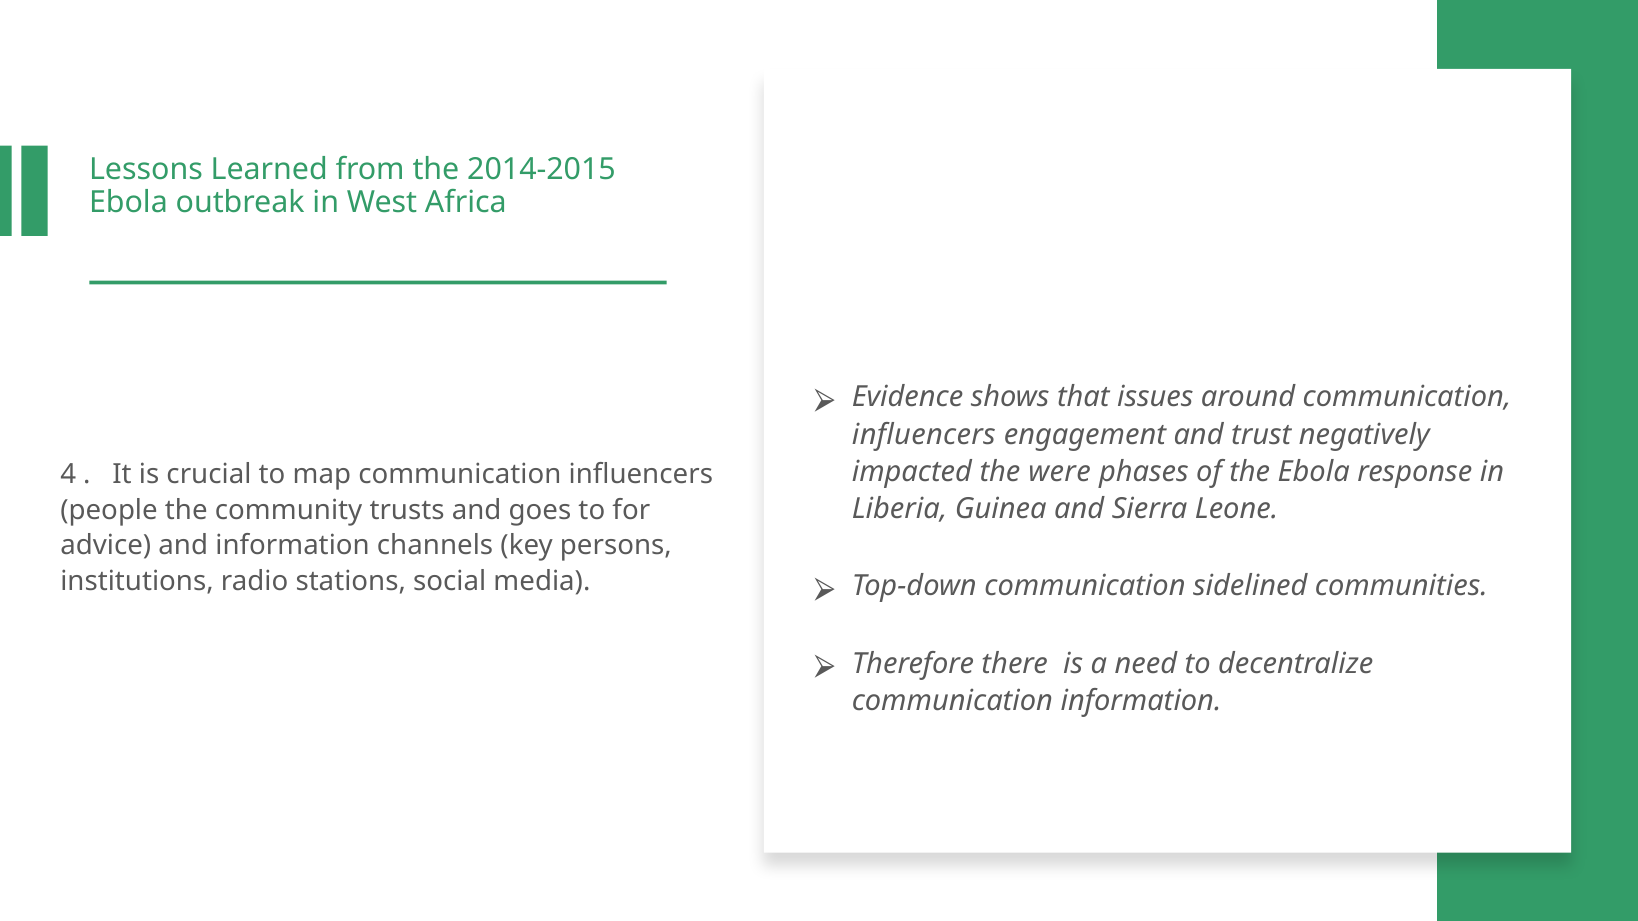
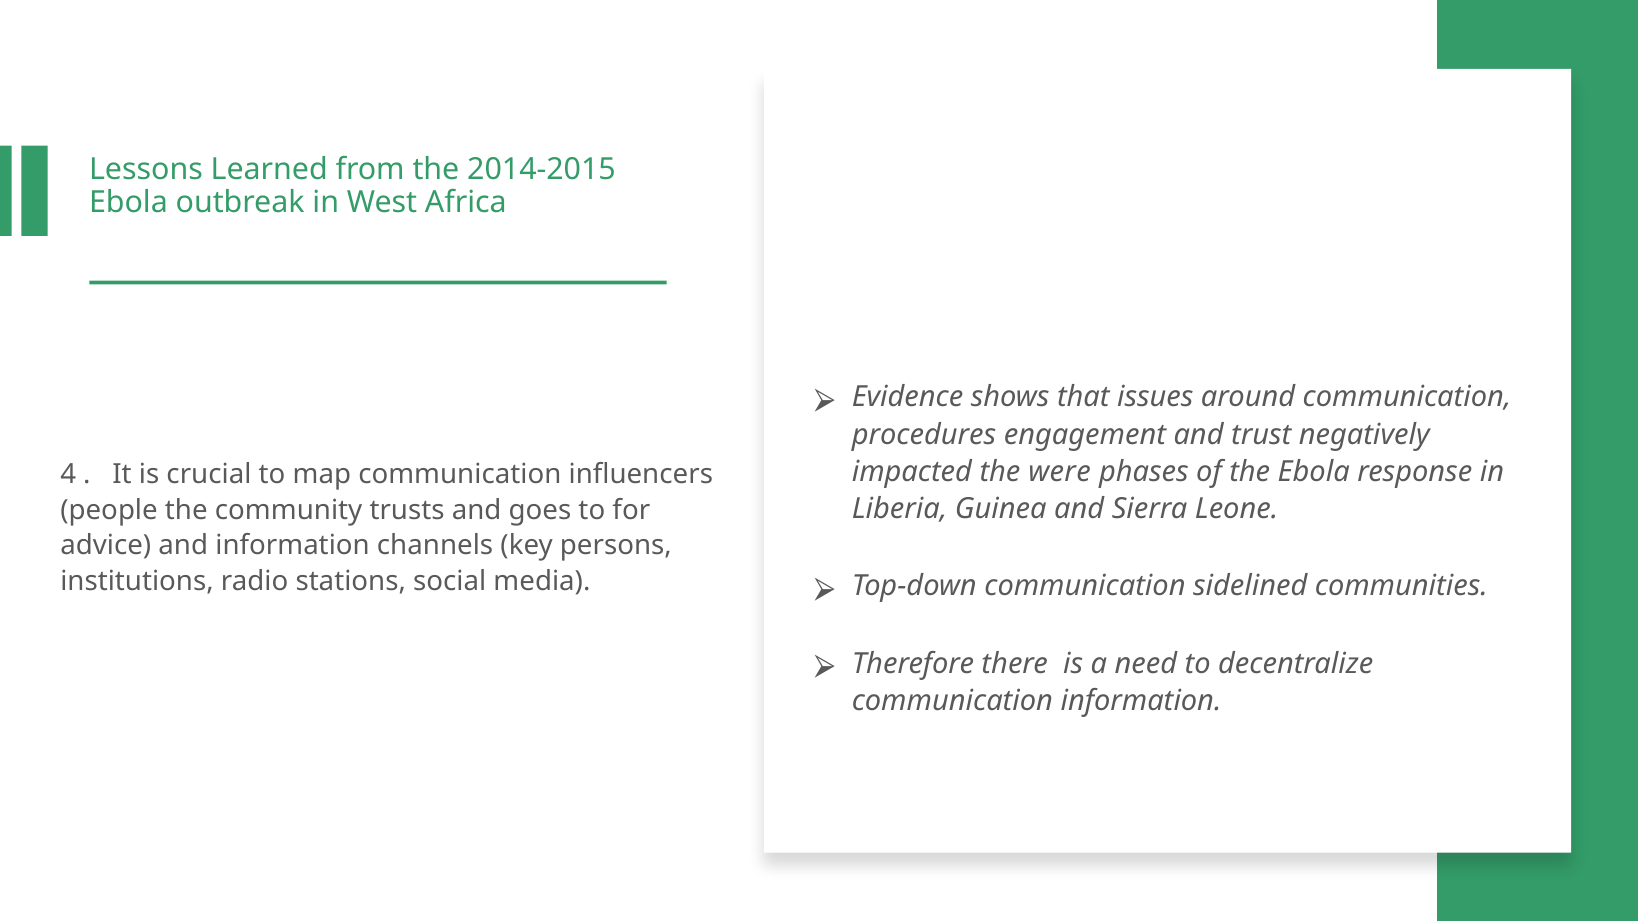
influencers at (924, 434): influencers -> procedures
